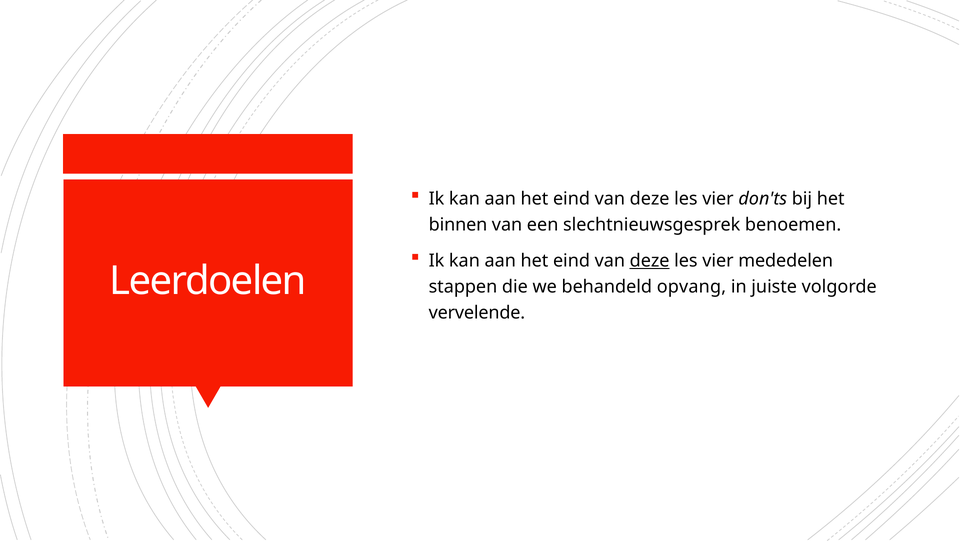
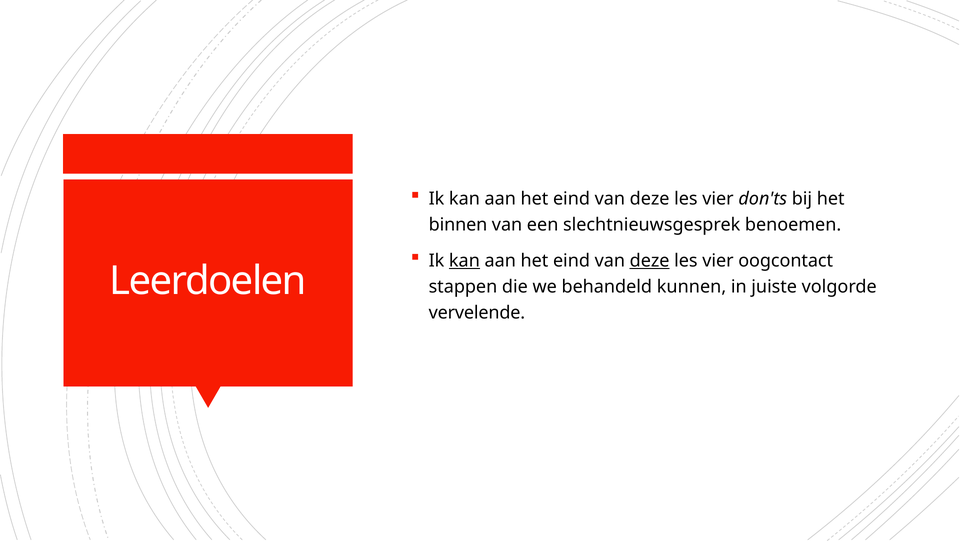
kan at (464, 261) underline: none -> present
mededelen: mededelen -> oogcontact
opvang: opvang -> kunnen
